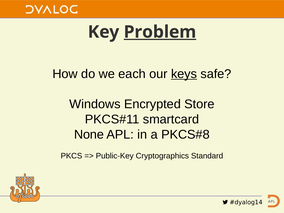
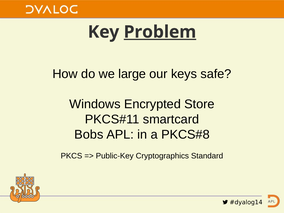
each: each -> large
keys underline: present -> none
None: None -> Bobs
